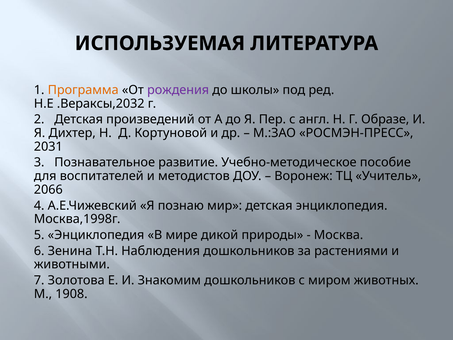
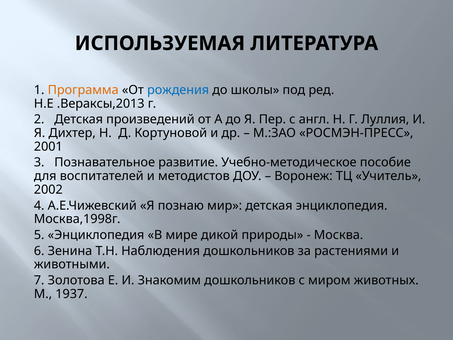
рождения colour: purple -> blue
.Вераксы,2032: .Вераксы,2032 -> .Вераксы,2013
Образе: Образе -> Луллия
2031: 2031 -> 2001
2066: 2066 -> 2002
1908: 1908 -> 1937
